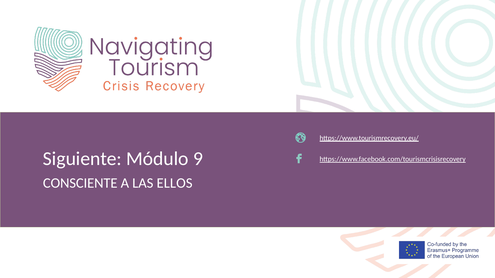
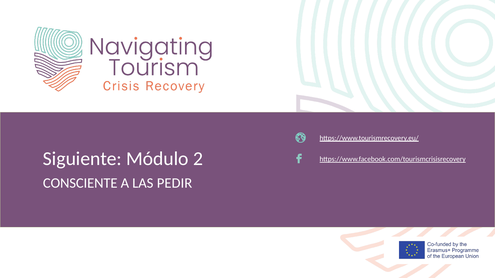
9: 9 -> 2
ELLOS: ELLOS -> PEDIR
